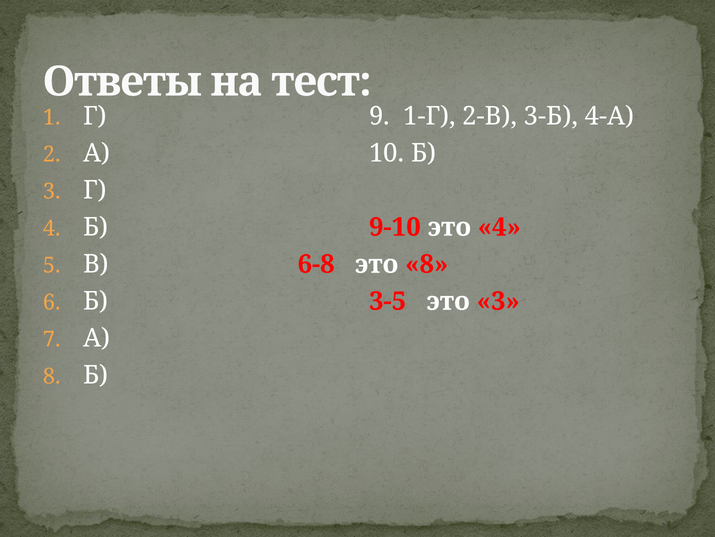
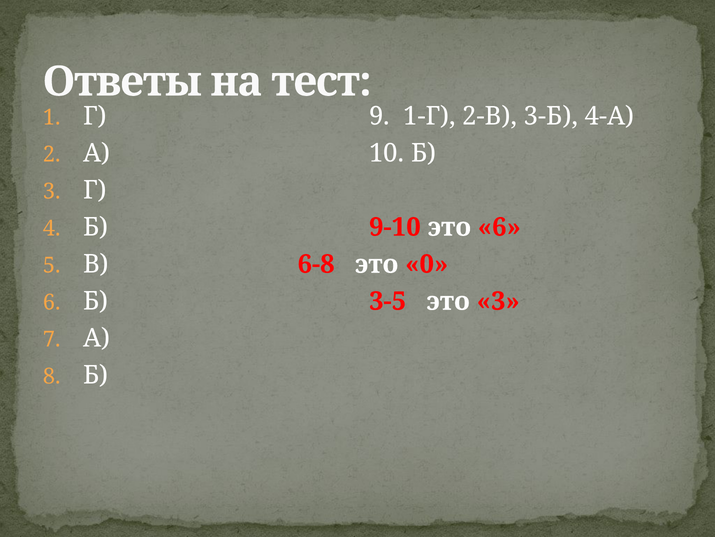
это 4: 4 -> 6
это 8: 8 -> 0
